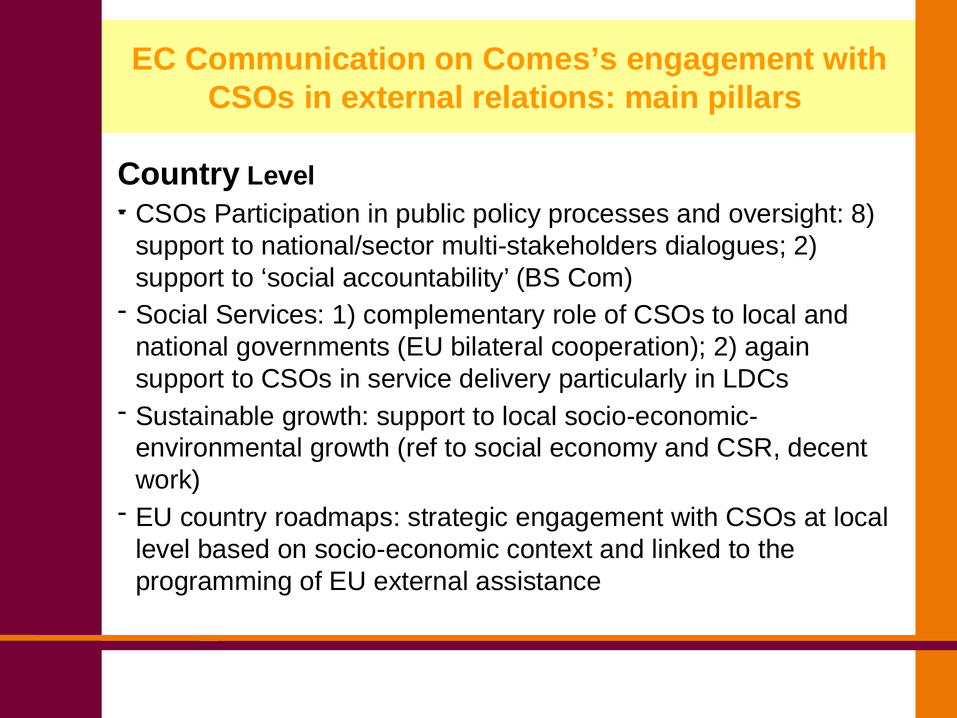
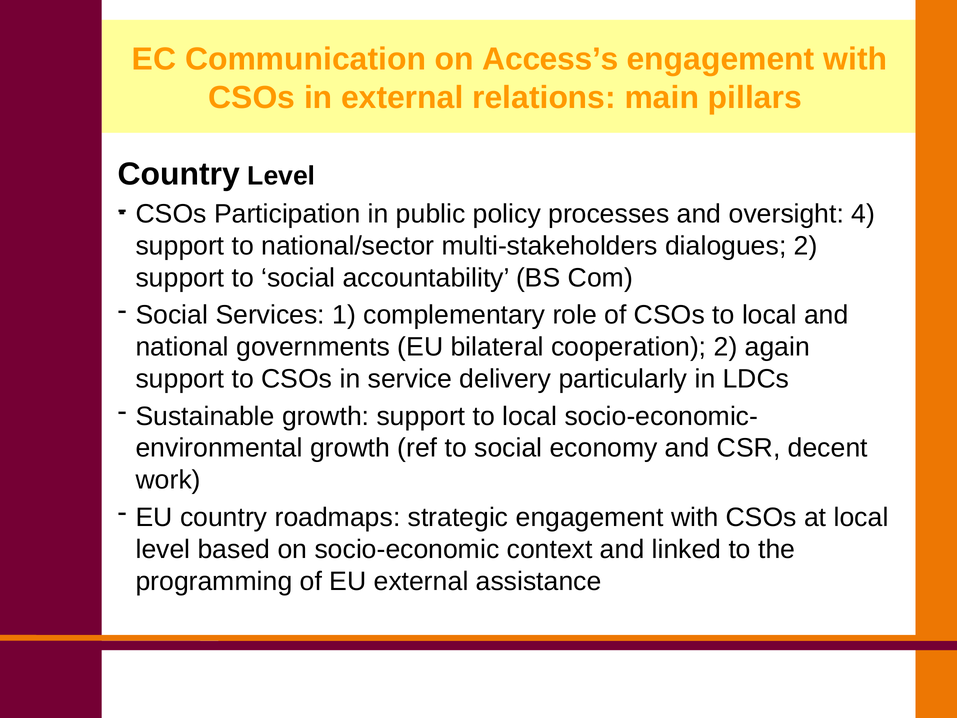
Comes’s: Comes’s -> Access’s
8: 8 -> 4
